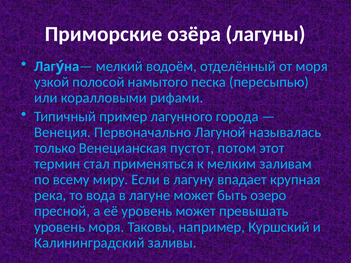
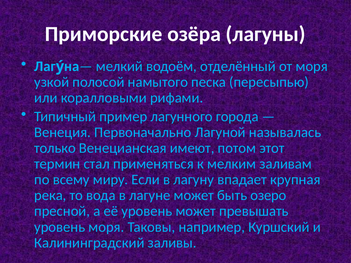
пустот: пустот -> имеют
